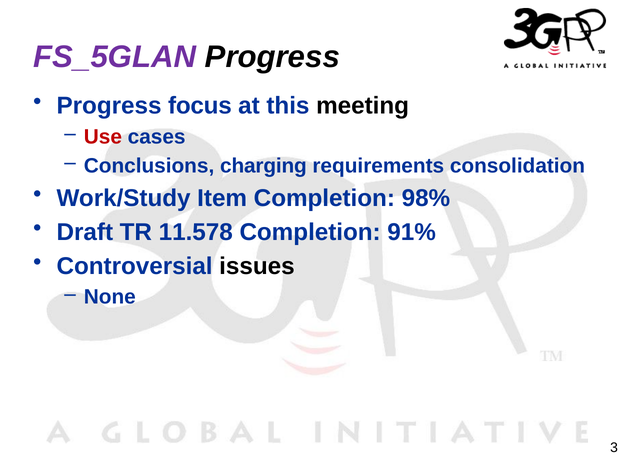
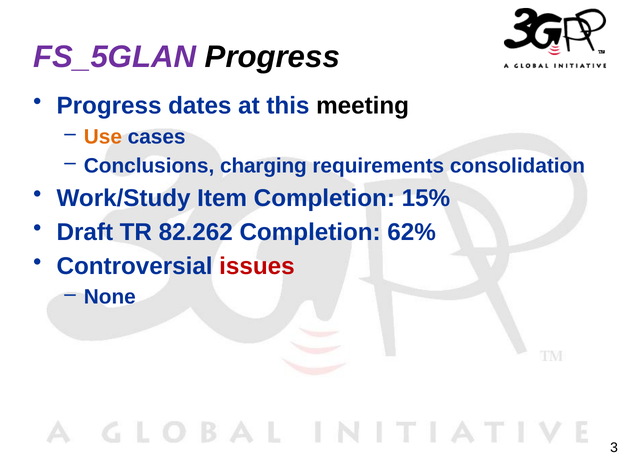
focus: focus -> dates
Use colour: red -> orange
98%: 98% -> 15%
11.578: 11.578 -> 82.262
91%: 91% -> 62%
issues colour: black -> red
